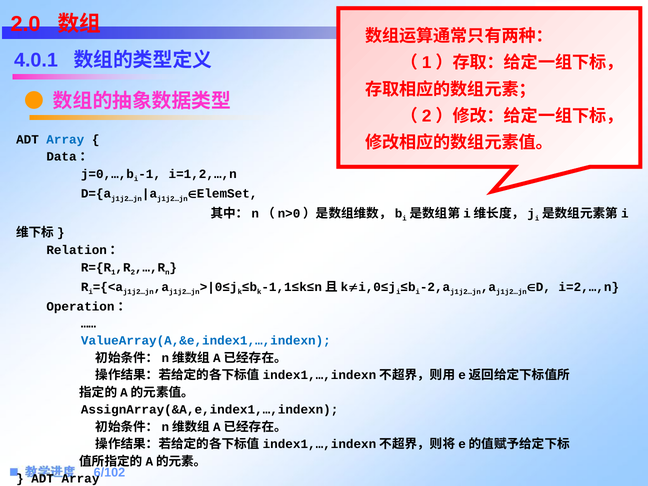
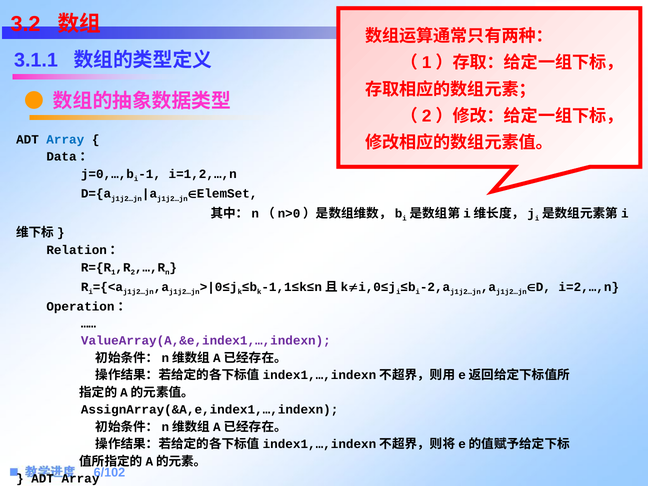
2.0: 2.0 -> 3.2
4.0.1: 4.0.1 -> 3.1.1
ValueArray(A,&e,index1,…,indexn colour: blue -> purple
